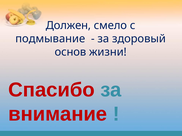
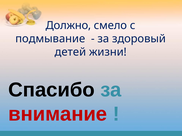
Должен: Должен -> Должно
основ: основ -> детей
Спасибо colour: red -> black
